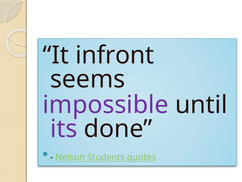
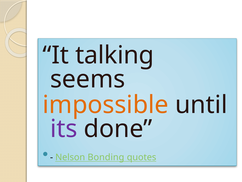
infront: infront -> talking
impossible colour: purple -> orange
Students: Students -> Bonding
